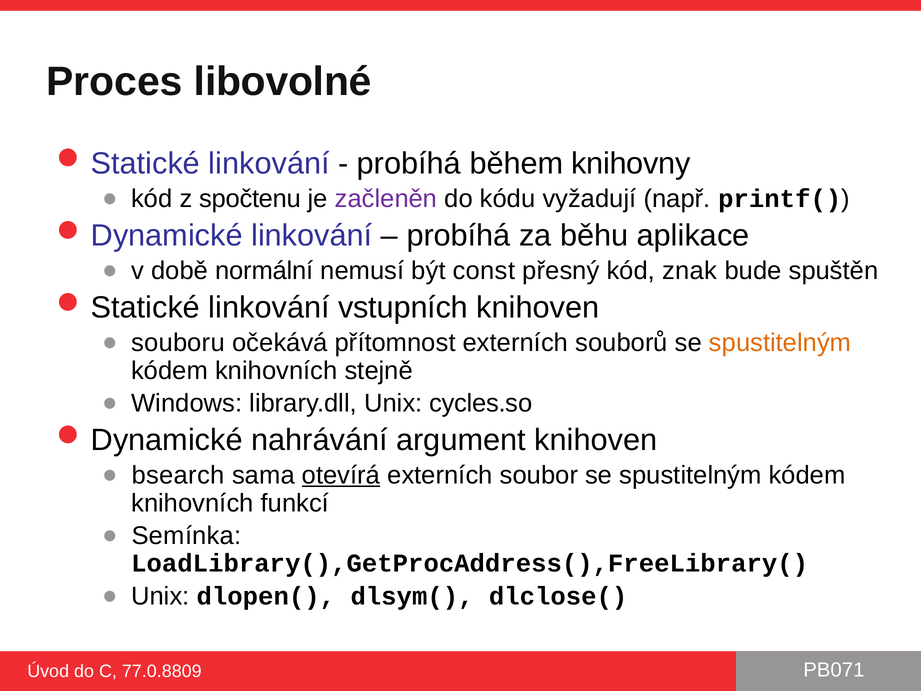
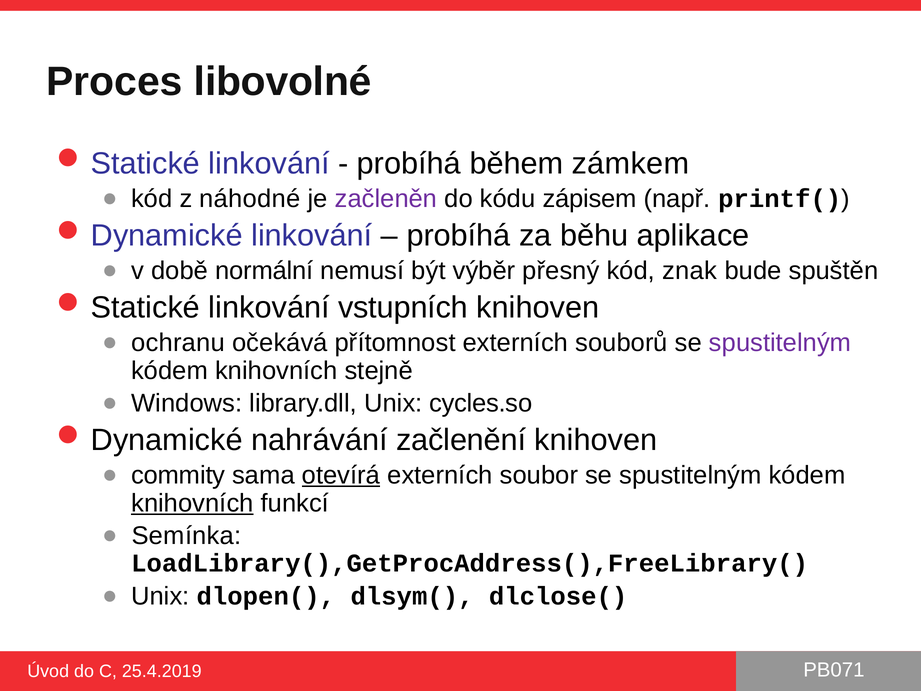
knihovny: knihovny -> zámkem
spočtenu: spočtenu -> náhodné
vyžadují: vyžadují -> zápisem
const: const -> výběr
souboru: souboru -> ochranu
spustitelným at (780, 343) colour: orange -> purple
argument: argument -> začlenění
bsearch: bsearch -> commity
knihovních at (192, 503) underline: none -> present
77.0.8809: 77.0.8809 -> 25.4.2019
